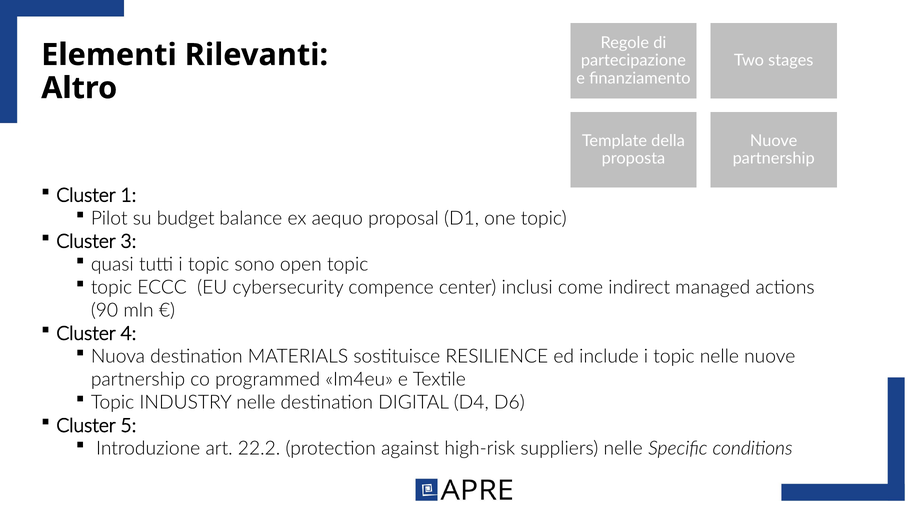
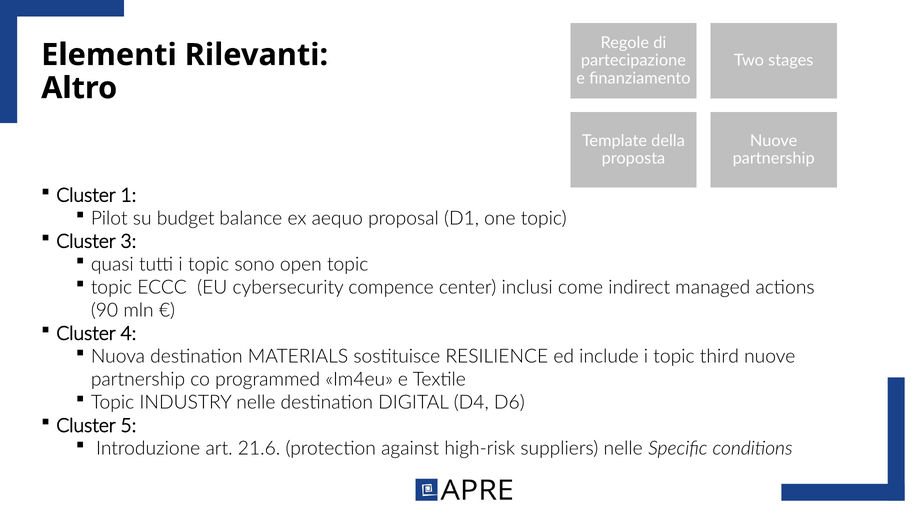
topic nelle: nelle -> third
22.2: 22.2 -> 21.6
